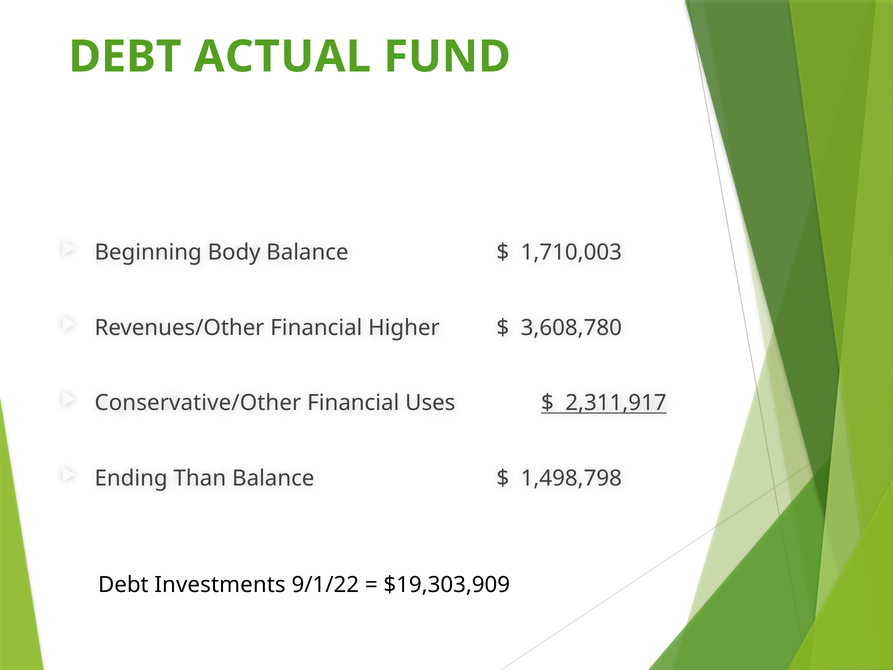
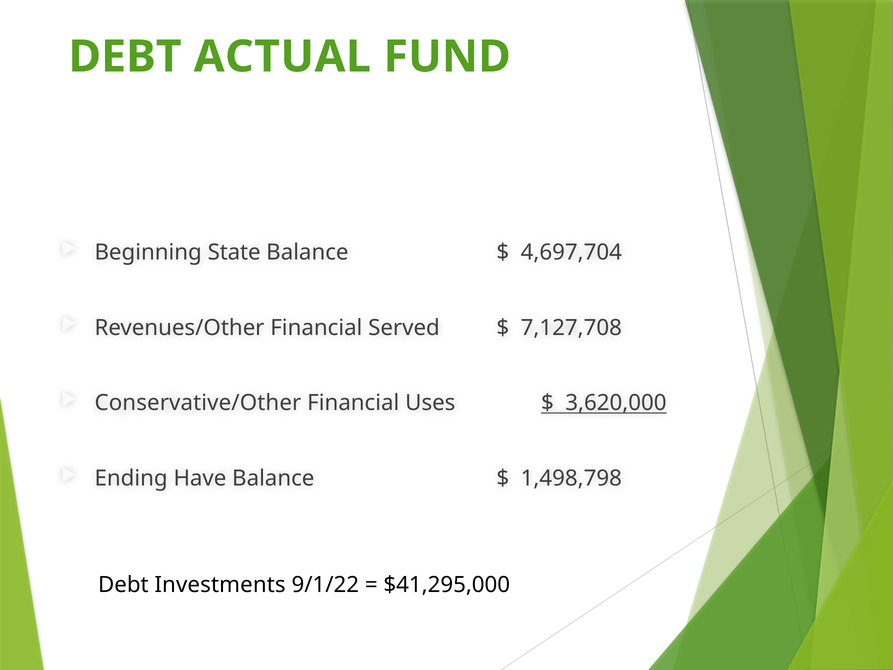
Body: Body -> State
1,710,003: 1,710,003 -> 4,697,704
Higher: Higher -> Served
3,608,780: 3,608,780 -> 7,127,708
2,311,917: 2,311,917 -> 3,620,000
Than: Than -> Have
$19,303,909: $19,303,909 -> $41,295,000
